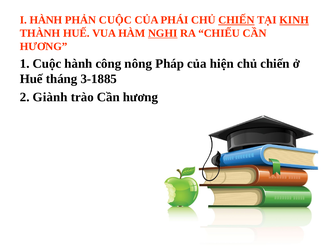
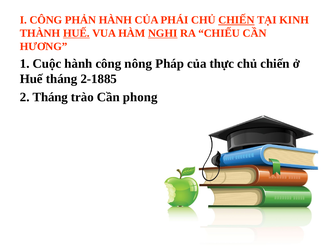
I HÀNH: HÀNH -> CÔNG
PHẢN CUỘC: CUỘC -> HÀNH
KINH underline: present -> none
HUẾ at (76, 33) underline: none -> present
hiện: hiện -> thực
3-1885: 3-1885 -> 2-1885
2 Giành: Giành -> Tháng
trào Cần hương: hương -> phong
